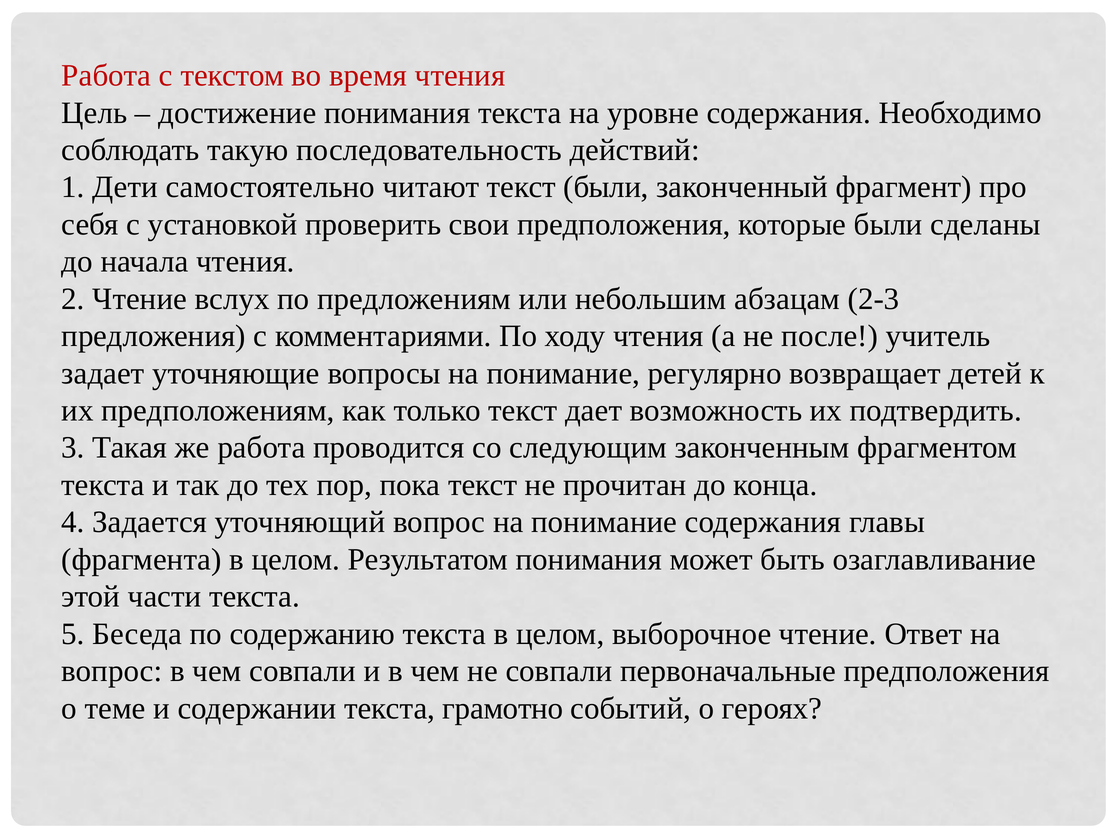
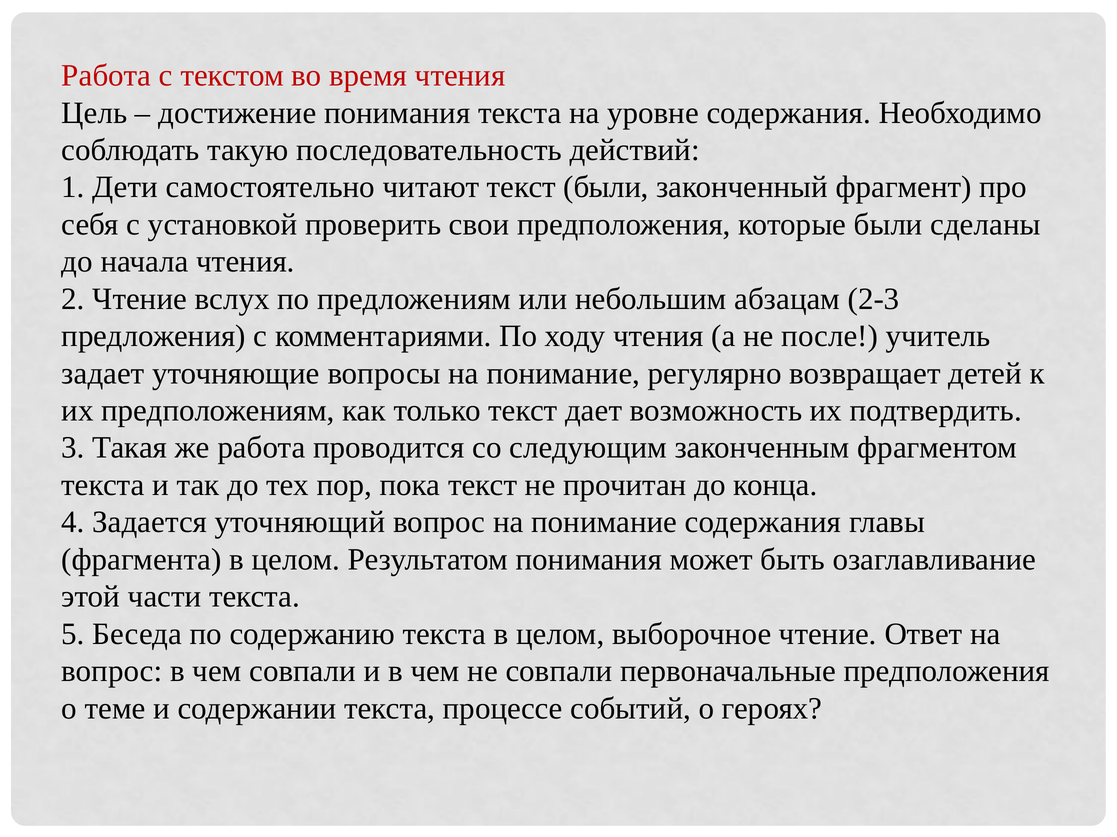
грамотно: грамотно -> процессе
